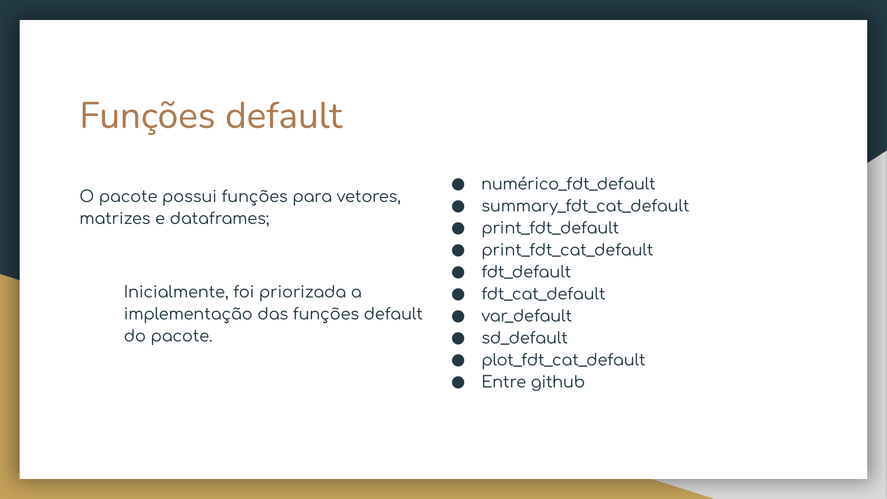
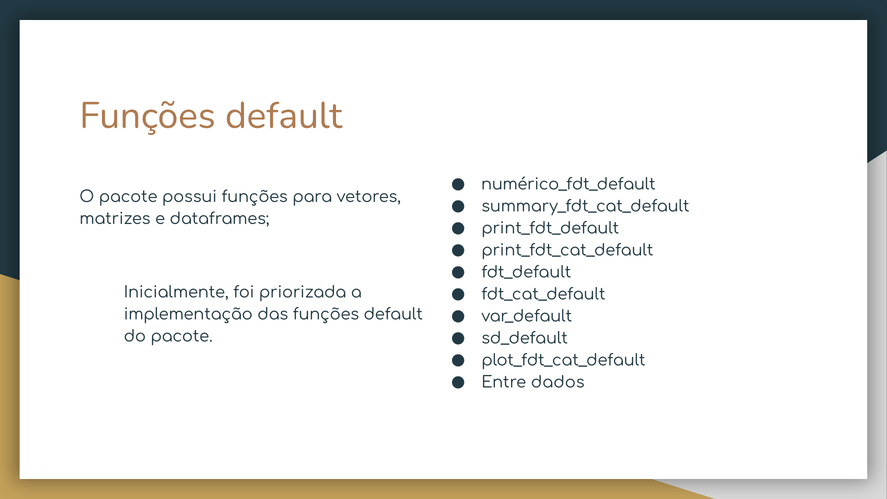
github: github -> dados
